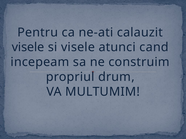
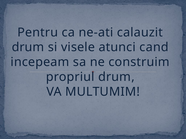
visele at (28, 47): visele -> drum
